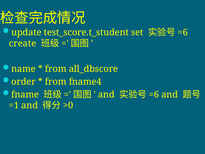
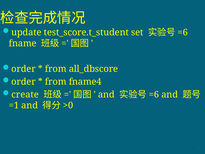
create: create -> fname
name at (23, 69): name -> order
fname: fname -> create
